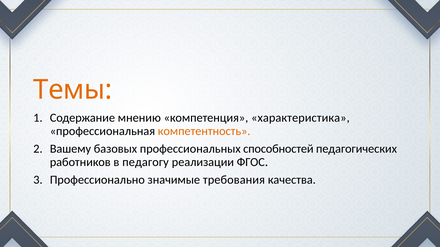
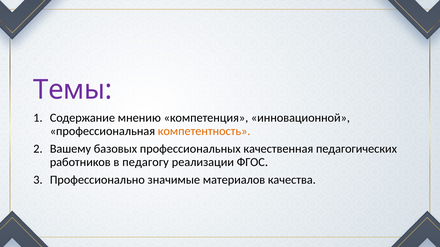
Темы colour: orange -> purple
характеристика: характеристика -> инновационной
способностей: способностей -> качественная
требования: требования -> материалов
